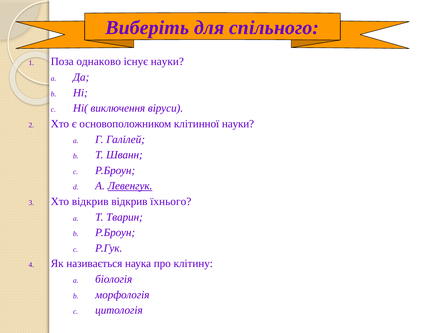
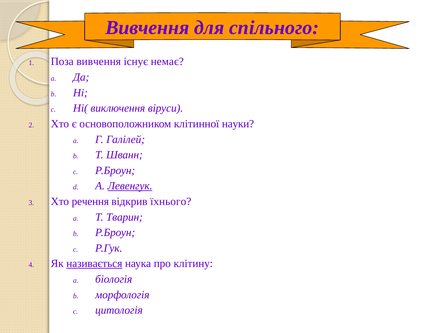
Виберіть at (147, 28): Виберіть -> Вивчення
Поза однаково: однаково -> вивчення
існує науки: науки -> немає
Хто відкрив: відкрив -> речення
називається underline: none -> present
